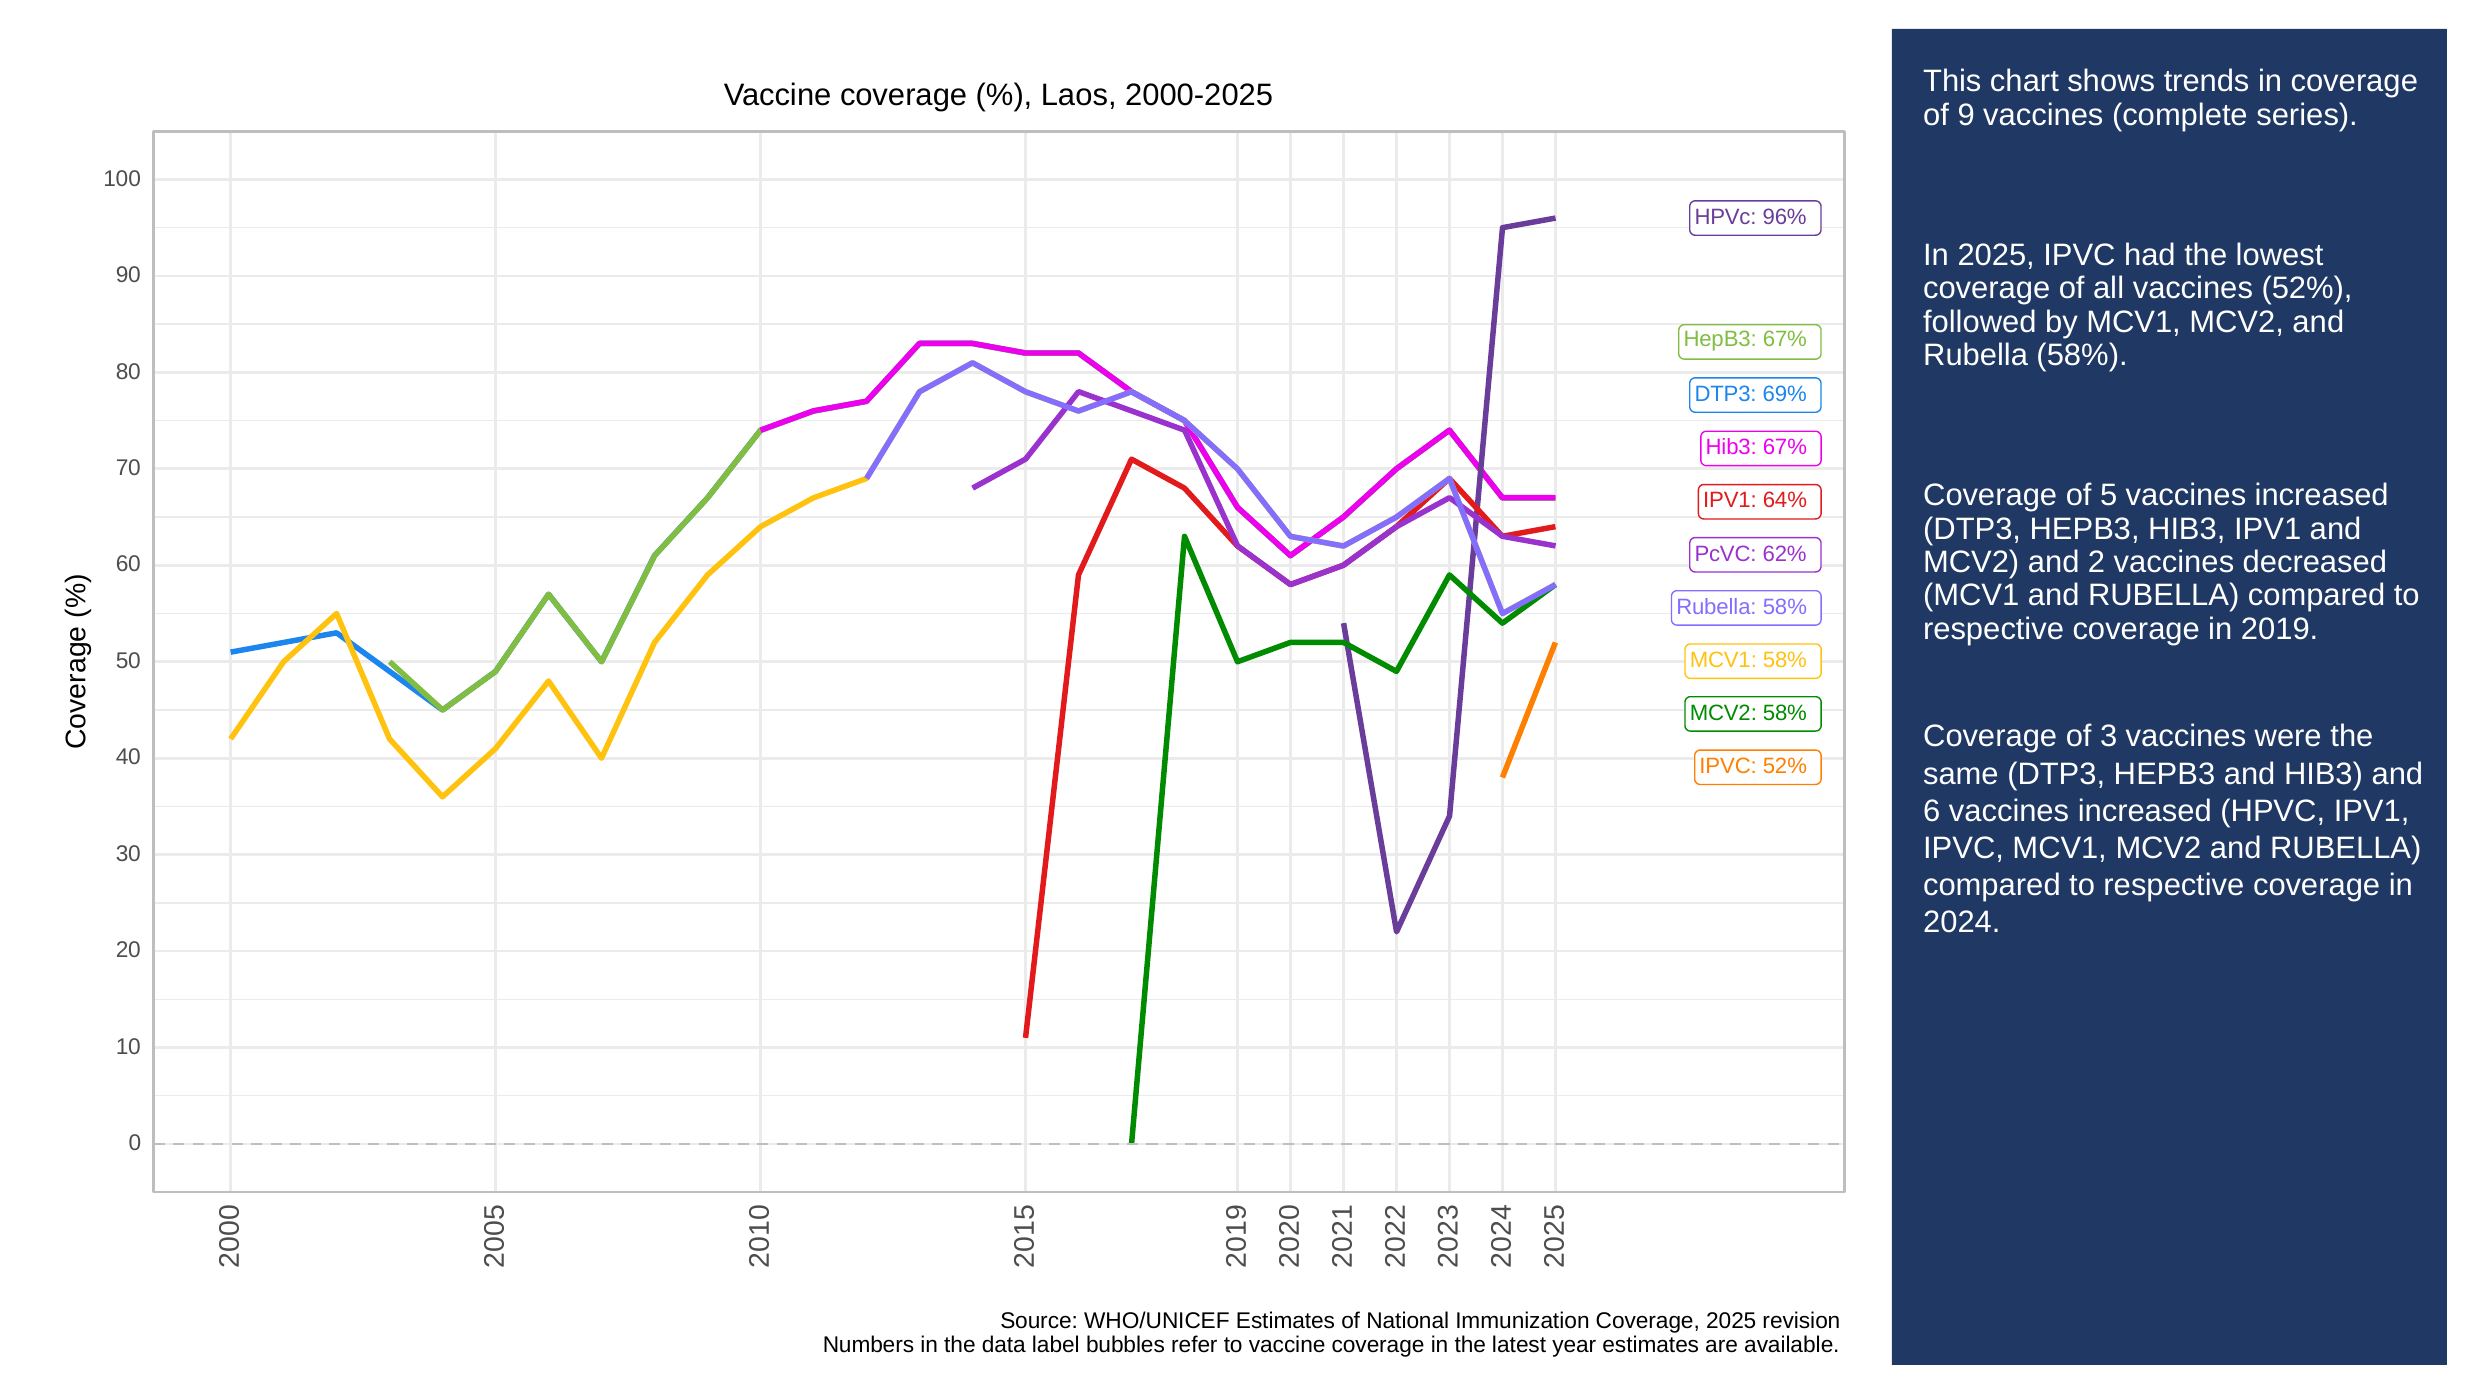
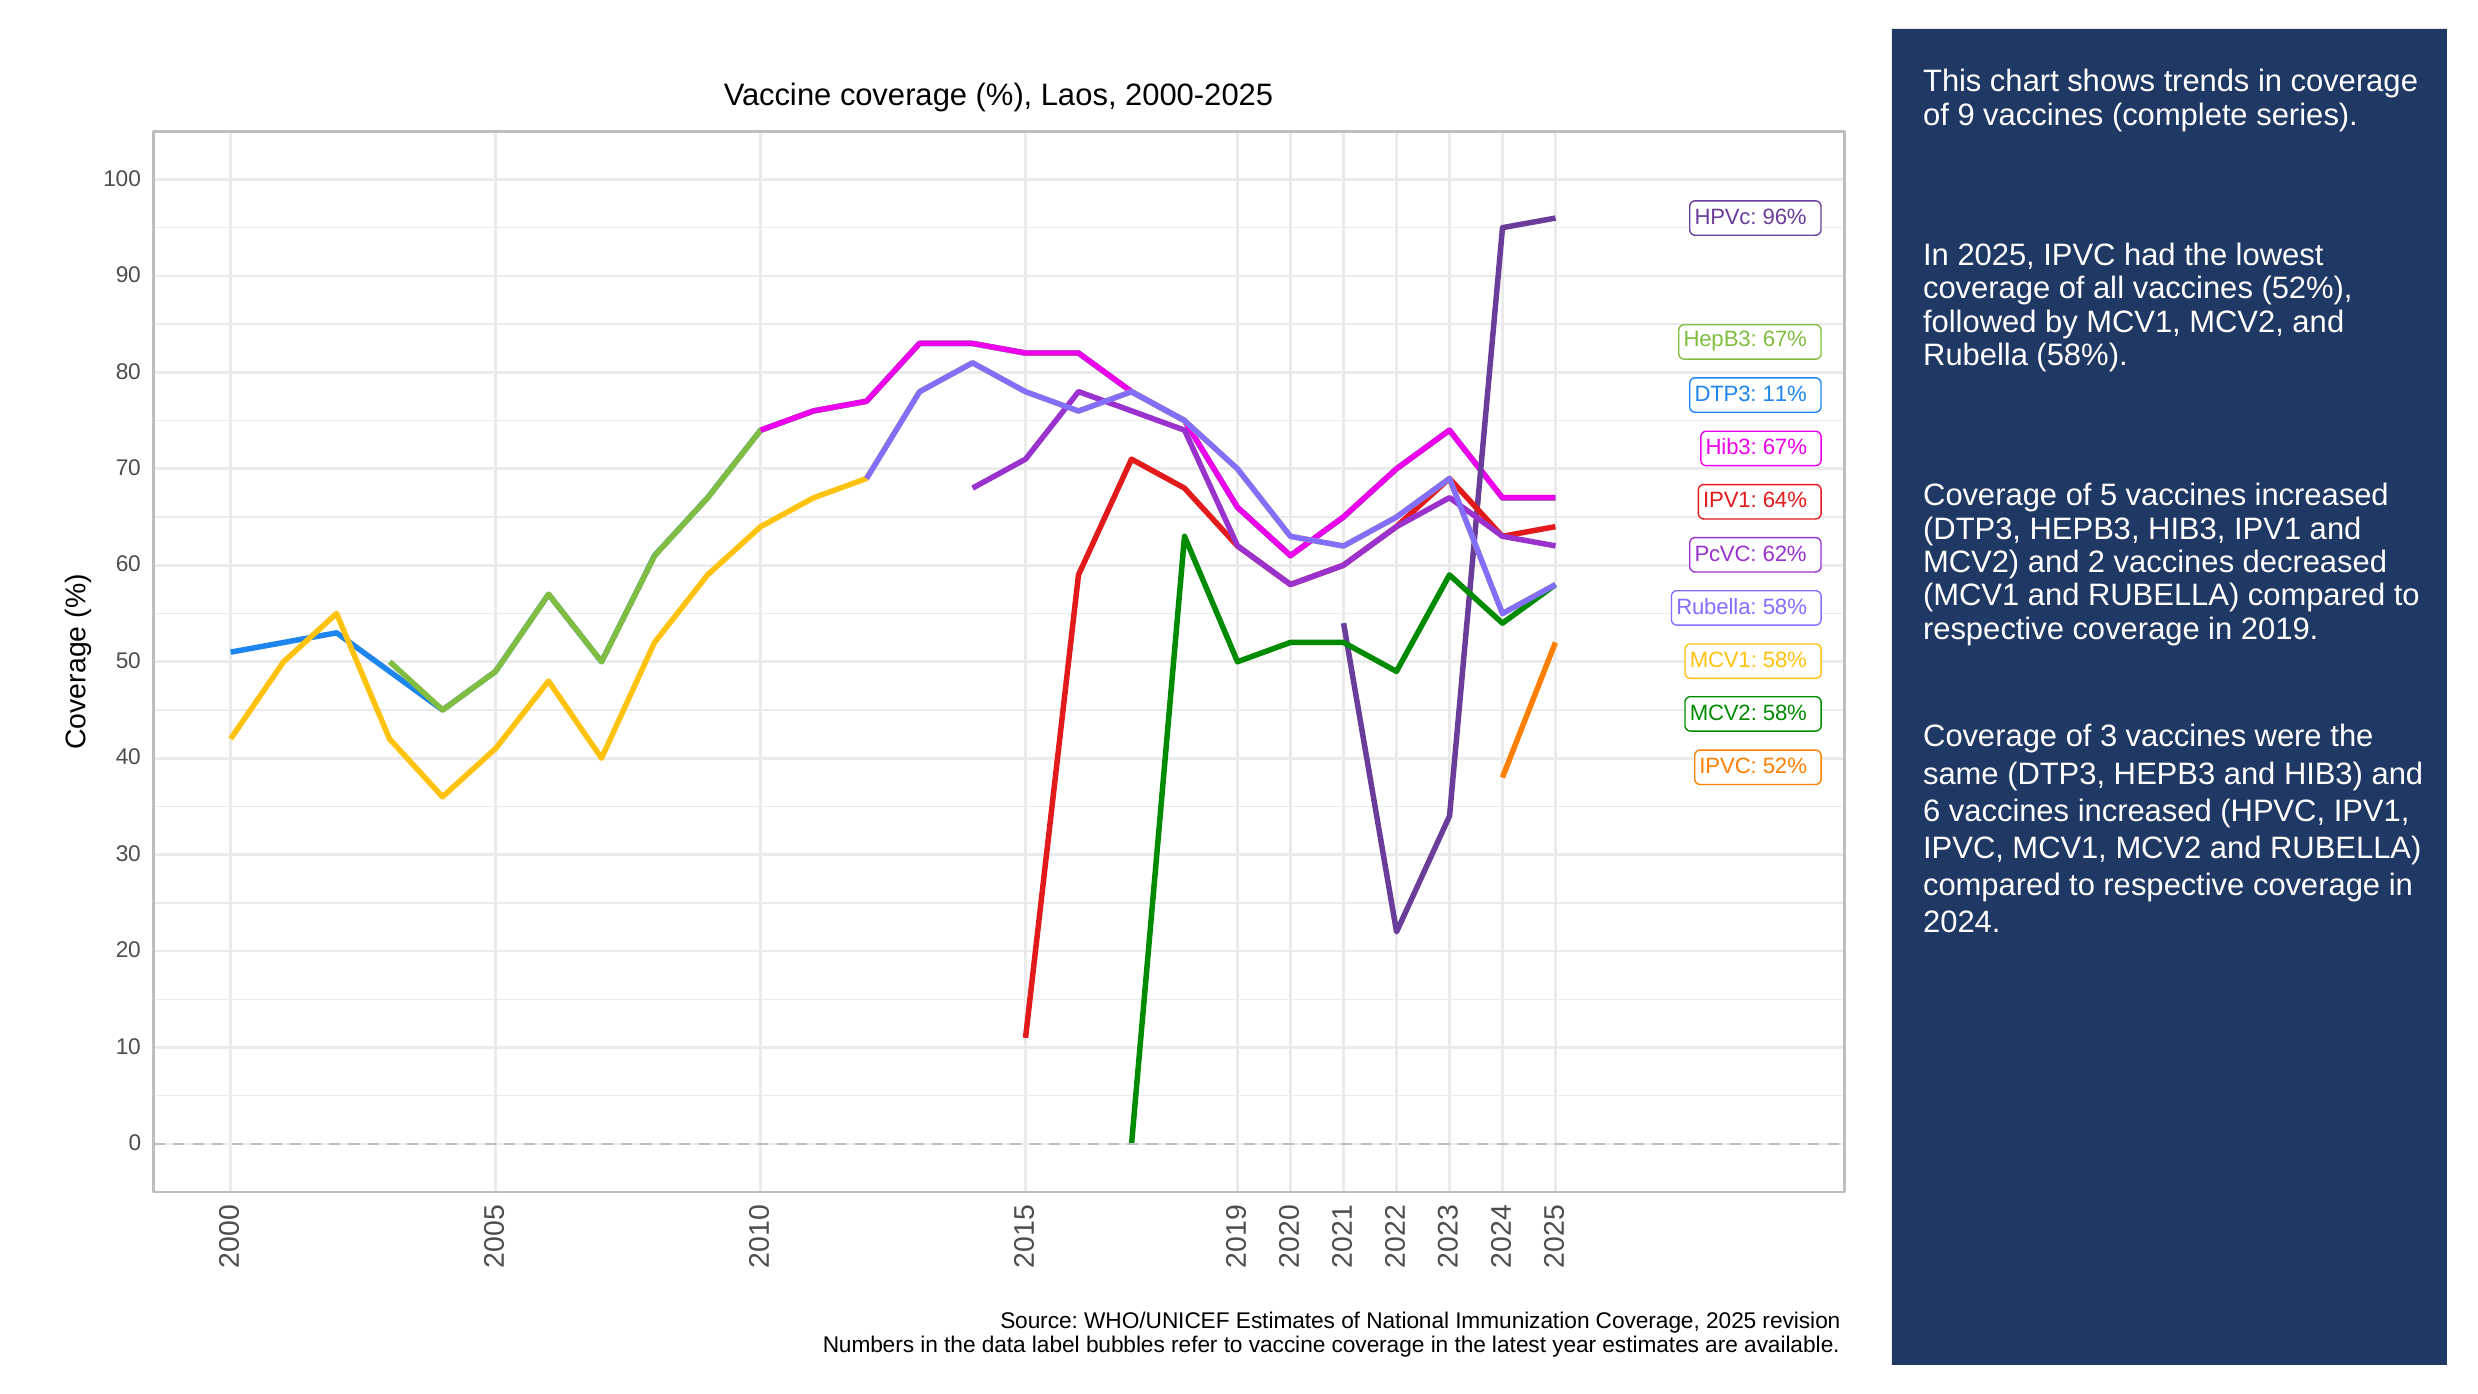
69%: 69% -> 11%
